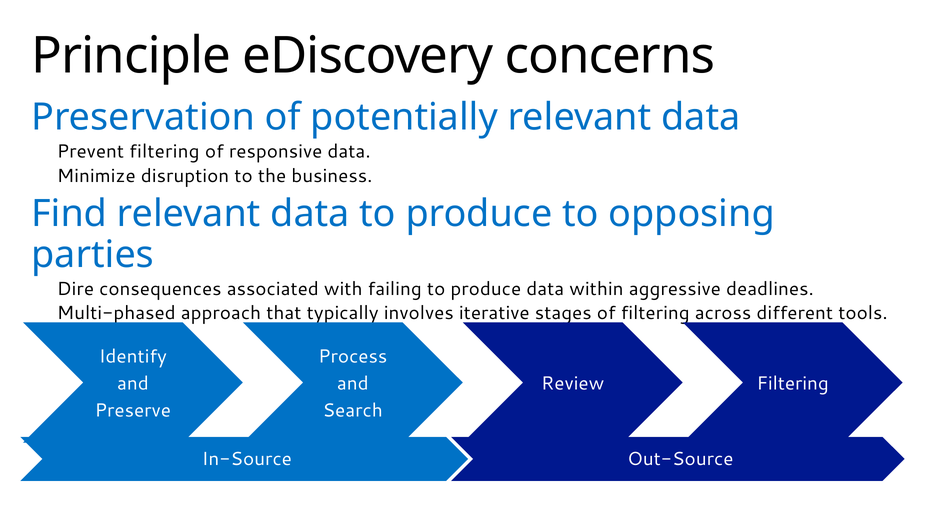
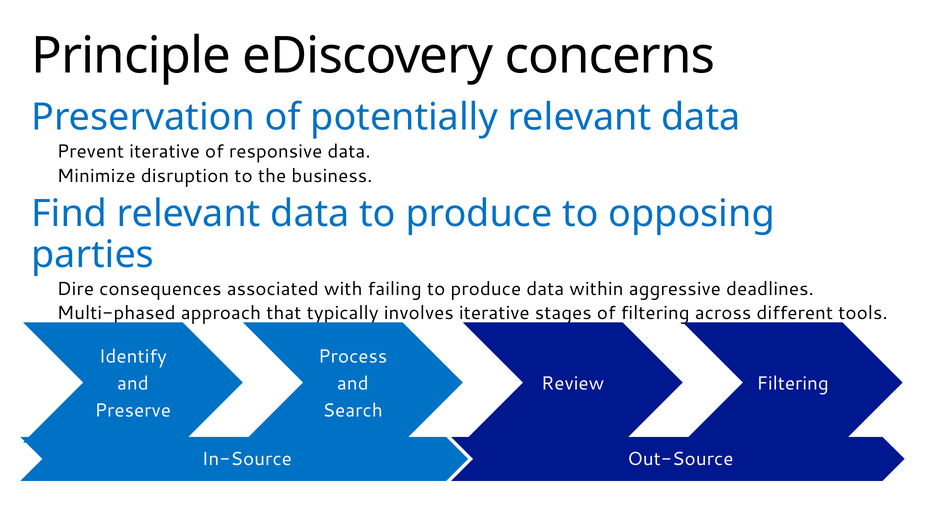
Prevent filtering: filtering -> iterative
